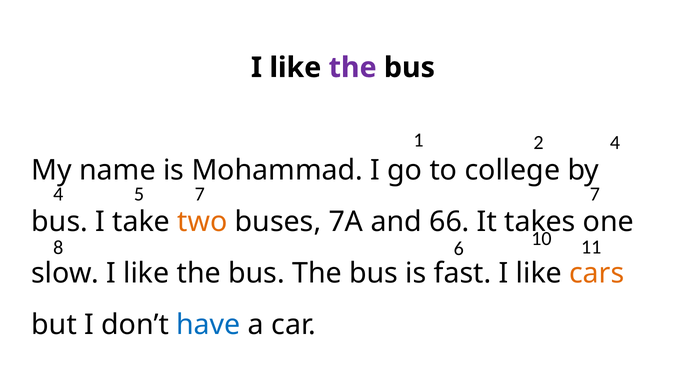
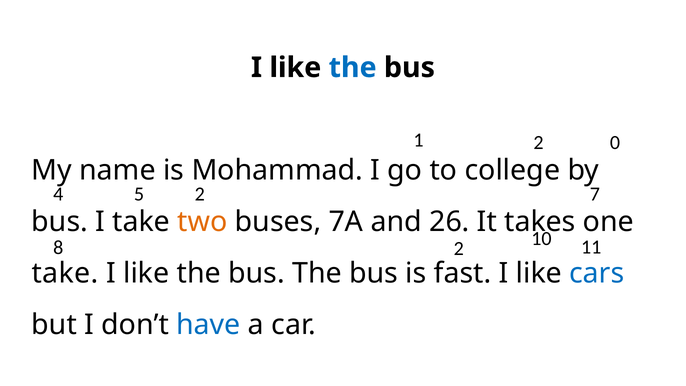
the at (353, 68) colour: purple -> blue
2 4: 4 -> 0
5 7: 7 -> 2
66: 66 -> 26
8 6: 6 -> 2
slow at (65, 273): slow -> take
cars colour: orange -> blue
